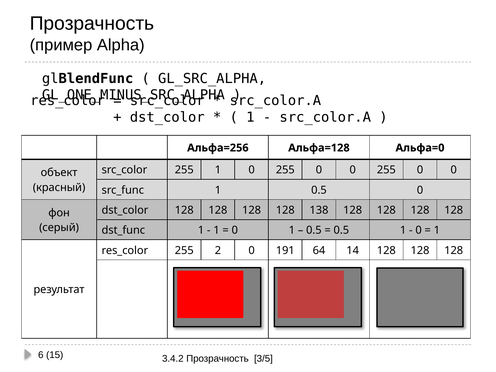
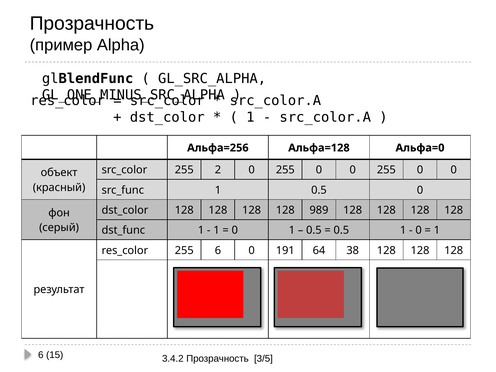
255 1: 1 -> 2
138: 138 -> 989
255 2: 2 -> 6
14: 14 -> 38
